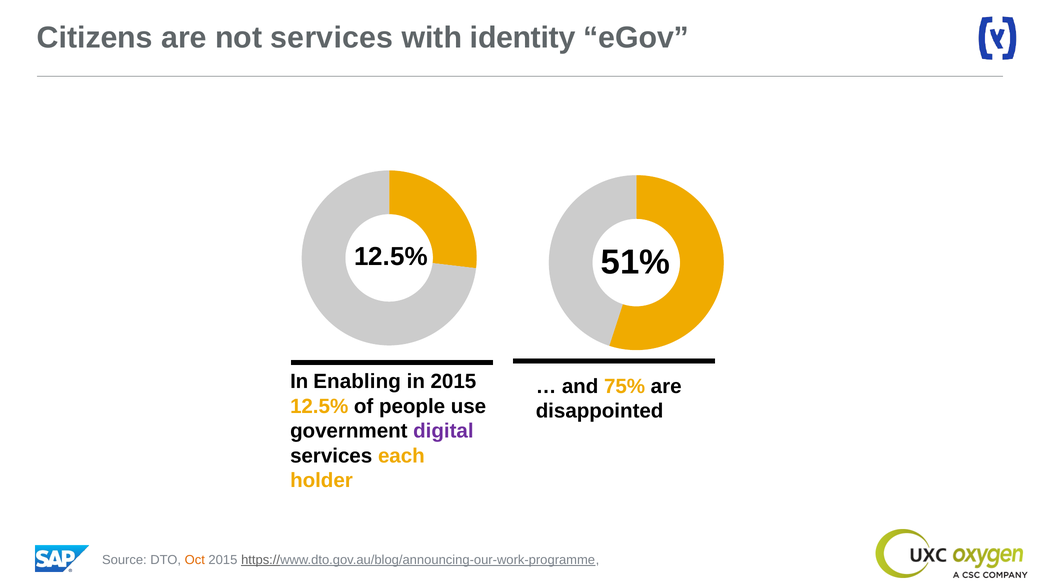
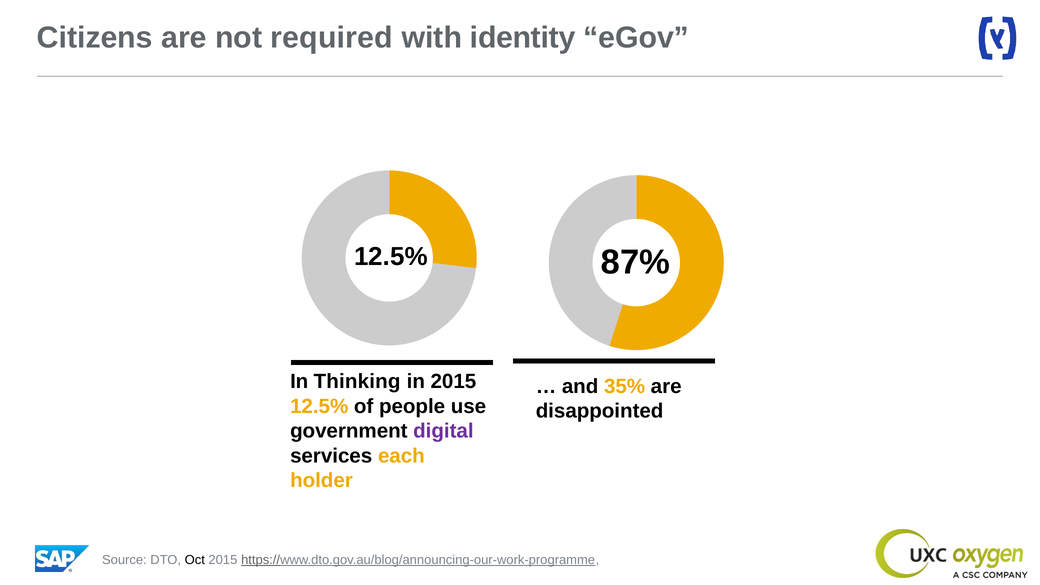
not services: services -> required
51%: 51% -> 87%
Enabling: Enabling -> Thinking
75%: 75% -> 35%
Oct colour: orange -> black
